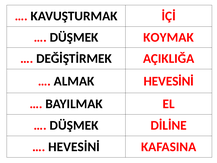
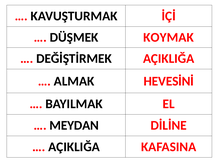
DÜŞMEK at (74, 125): DÜŞMEK -> MEYDAN
HEVESİNİ at (74, 147): HEVESİNİ -> AÇIKLIĞA
